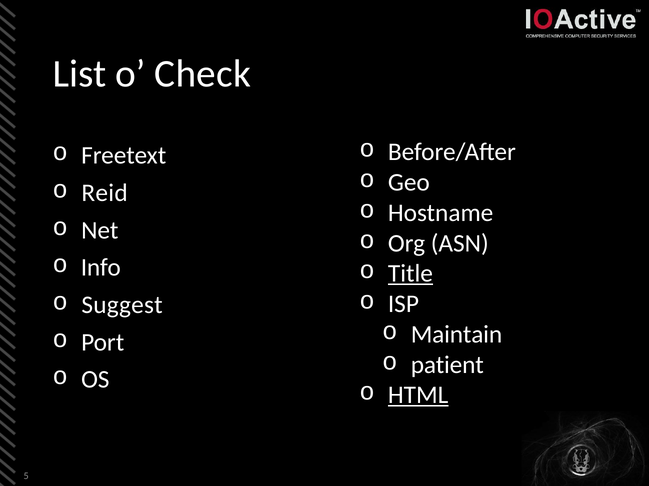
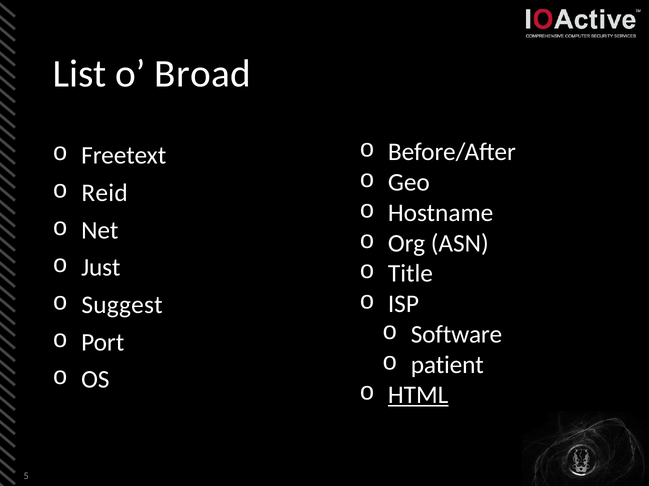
Check: Check -> Broad
Info: Info -> Just
Title underline: present -> none
Maintain: Maintain -> Software
